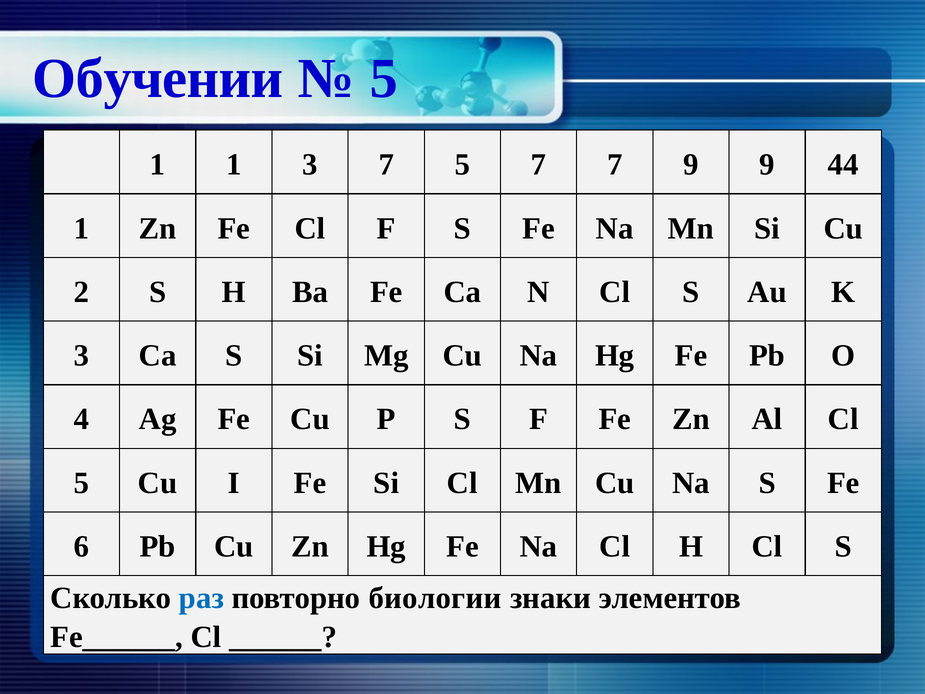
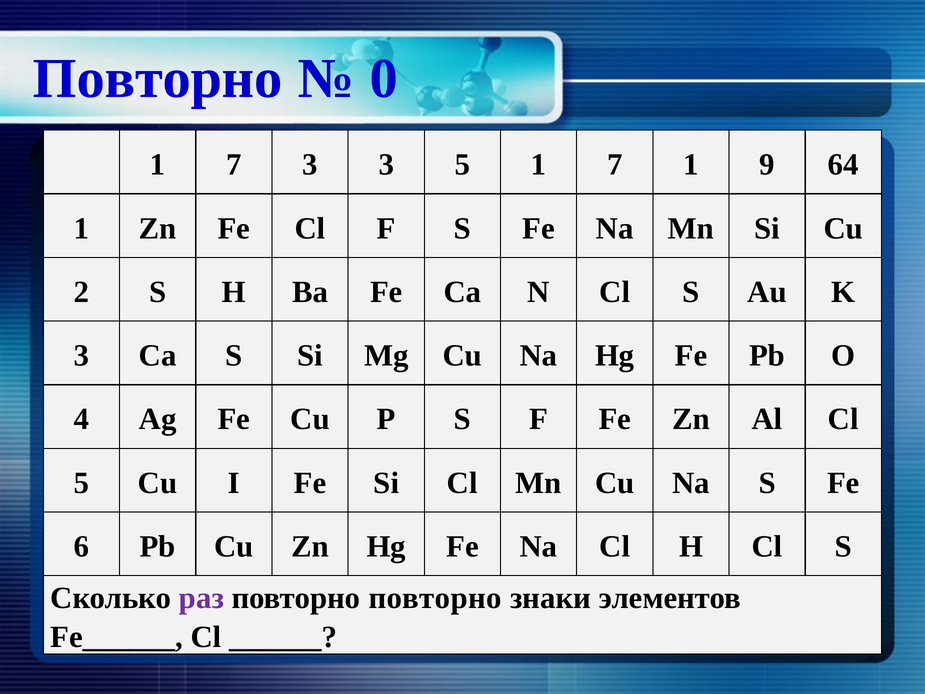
Обучении at (158, 79): Обучении -> Повторно
5 at (384, 79): 5 -> 0
1 at (234, 165): 1 -> 7
3 7: 7 -> 3
5 7: 7 -> 1
7 9: 9 -> 1
44: 44 -> 64
раз colour: blue -> purple
повторно биологии: биологии -> повторно
